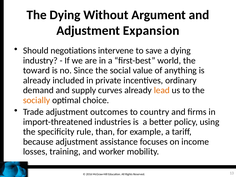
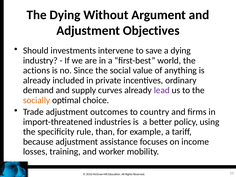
Expansion: Expansion -> Objectives
negotiations: negotiations -> investments
toward: toward -> actions
lead colour: orange -> purple
